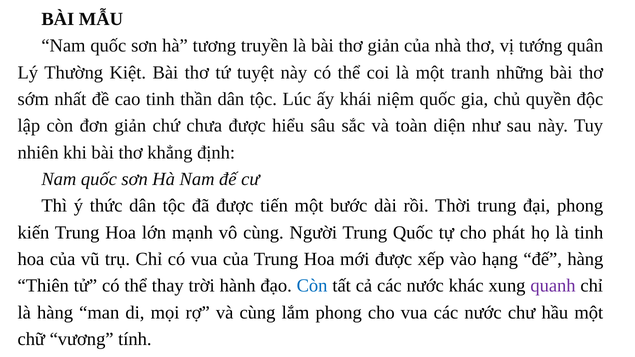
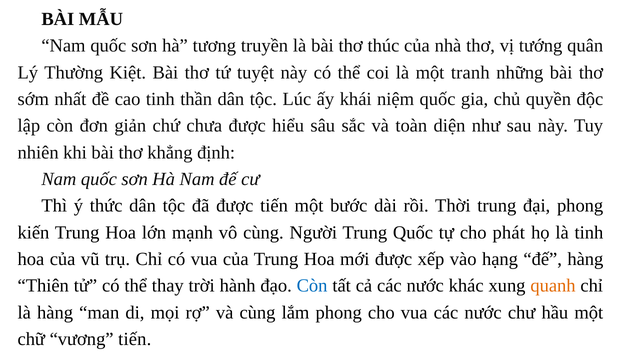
thơ giản: giản -> thúc
quanh colour: purple -> orange
vương tính: tính -> tiến
